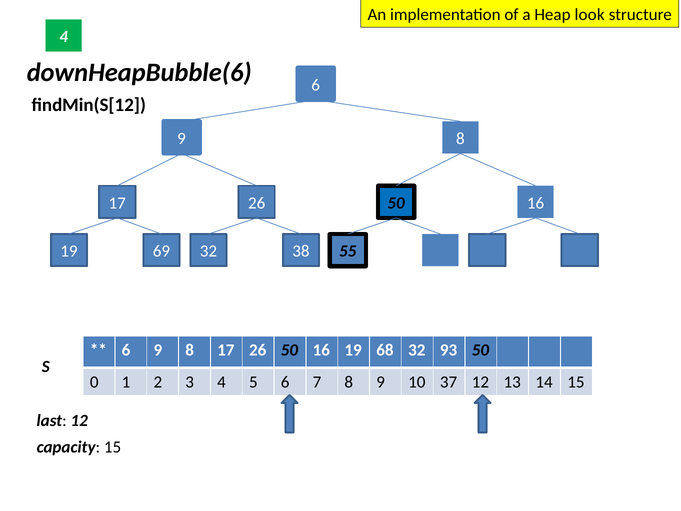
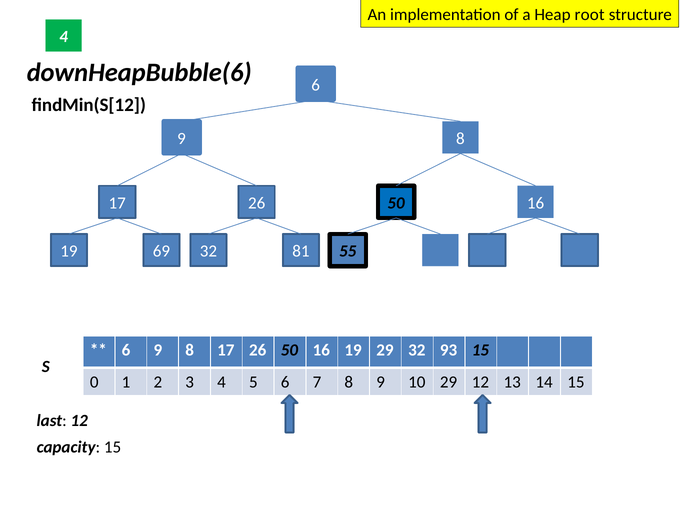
look: look -> root
38: 38 -> 81
19 68: 68 -> 29
93 50: 50 -> 15
10 37: 37 -> 29
